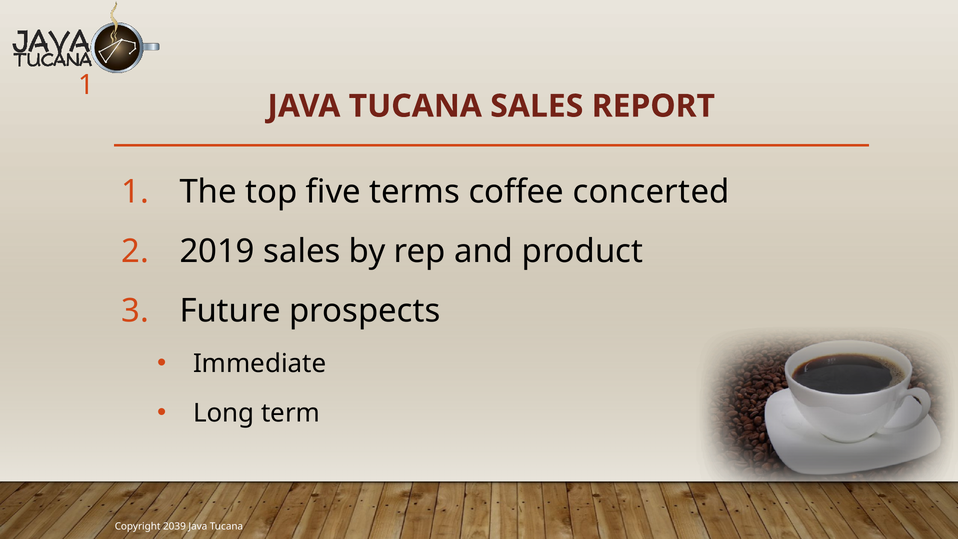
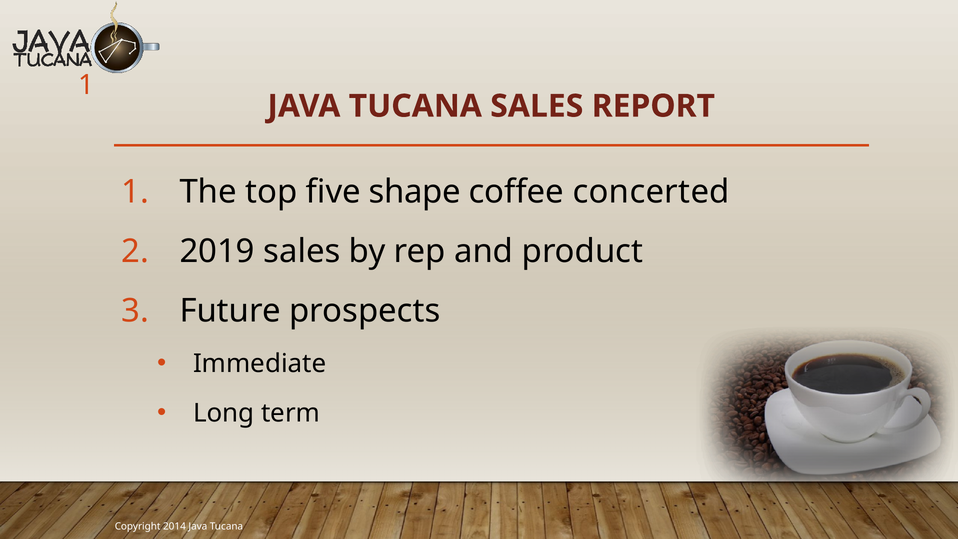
terms: terms -> shape
2039: 2039 -> 2014
